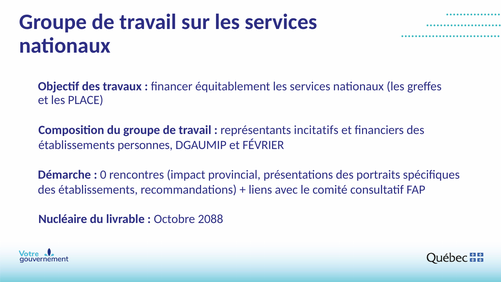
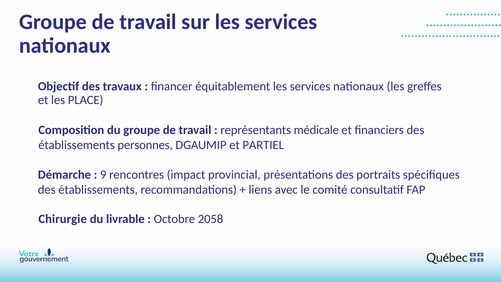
incitatifs: incitatifs -> médicale
FÉVRIER: FÉVRIER -> PARTIEL
0: 0 -> 9
Nucléaire: Nucléaire -> Chirurgie
2088: 2088 -> 2058
